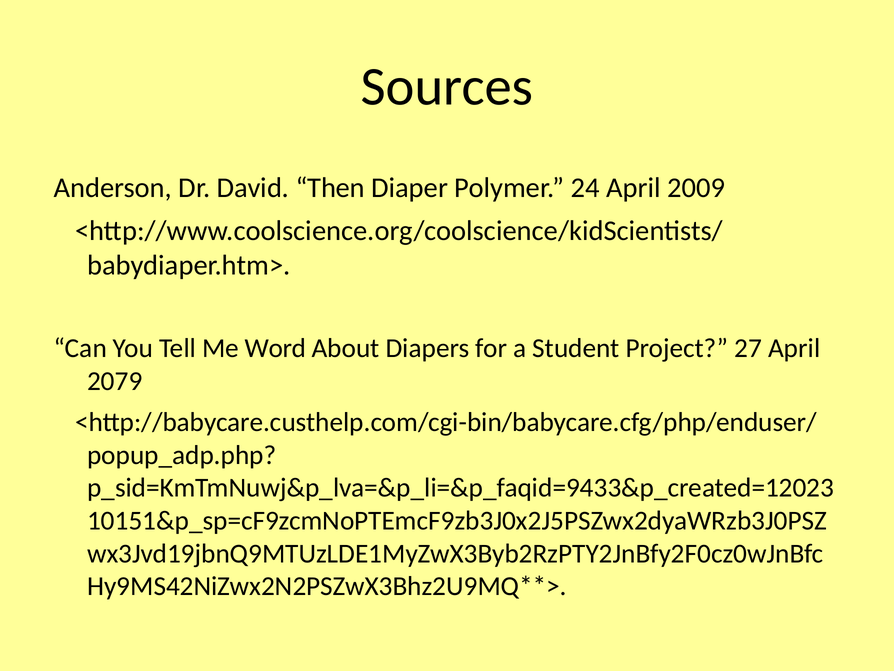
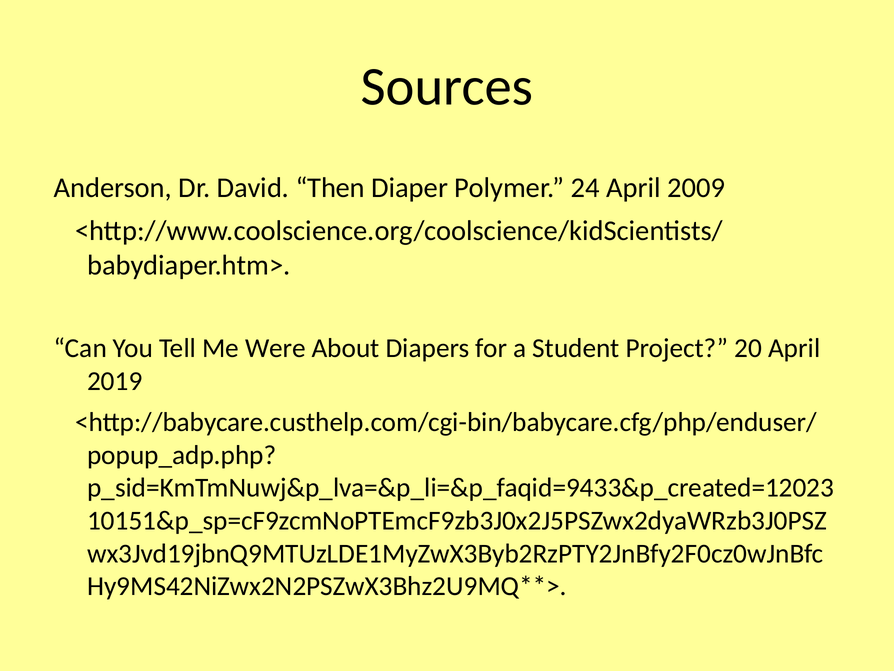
Word: Word -> Were
27: 27 -> 20
2079: 2079 -> 2019
